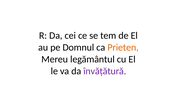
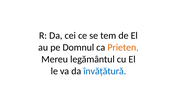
învățătură colour: purple -> blue
